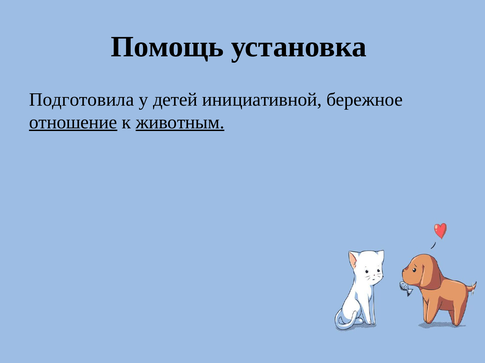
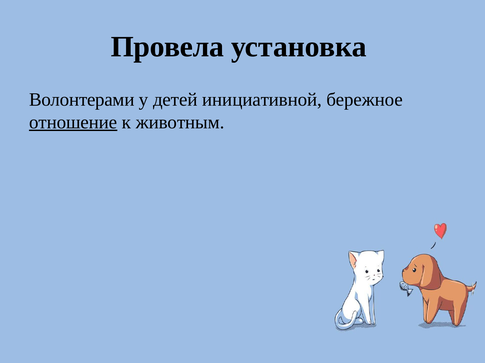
Помощь: Помощь -> Провела
Подготовила: Подготовила -> Волонтерами
животным underline: present -> none
